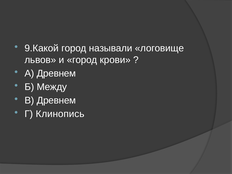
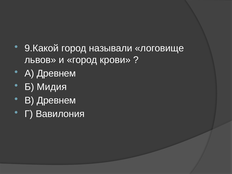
Между: Между -> Мидия
Клинопись: Клинопись -> Вавилония
